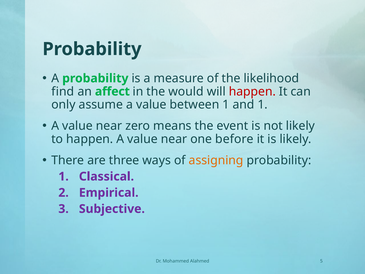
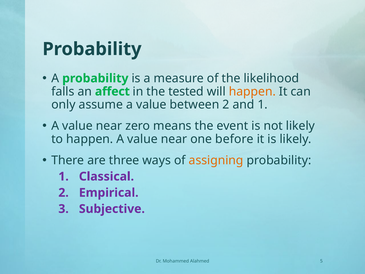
find: find -> falls
would: would -> tested
happen at (252, 91) colour: red -> orange
between 1: 1 -> 2
